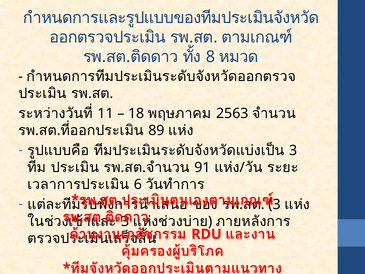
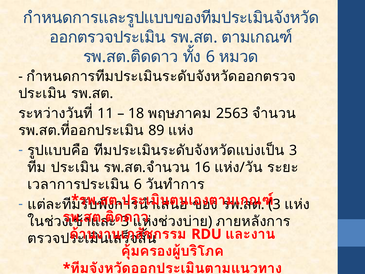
8 at (211, 57): 8 -> 6
91: 91 -> 16
